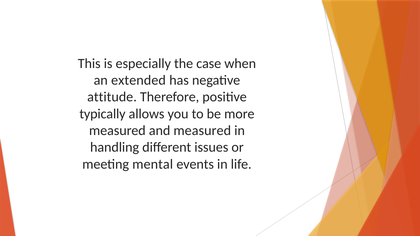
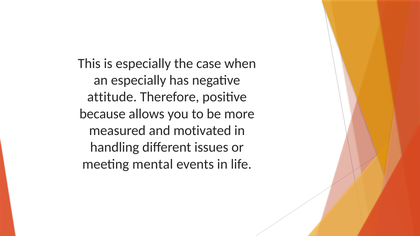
an extended: extended -> especially
typically: typically -> because
and measured: measured -> motivated
